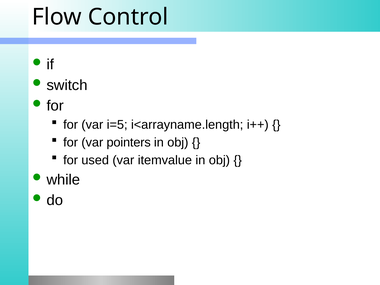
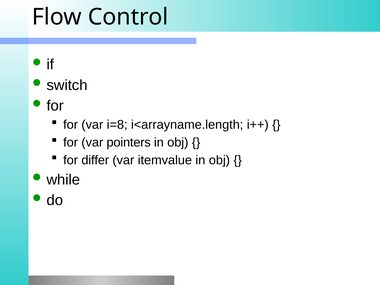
i=5: i=5 -> i=8
used: used -> differ
